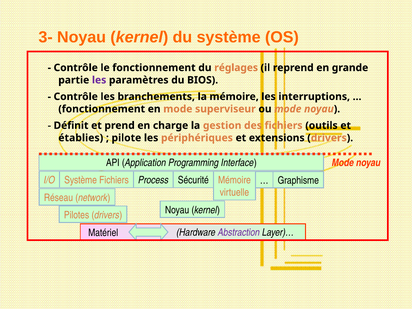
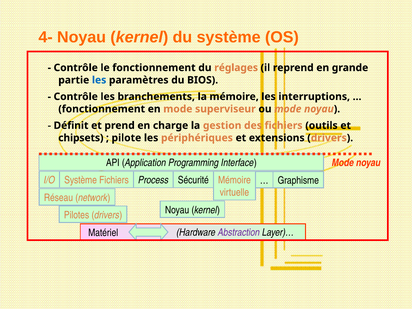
3-: 3- -> 4-
les at (99, 80) colour: purple -> blue
établies: établies -> chipsets
